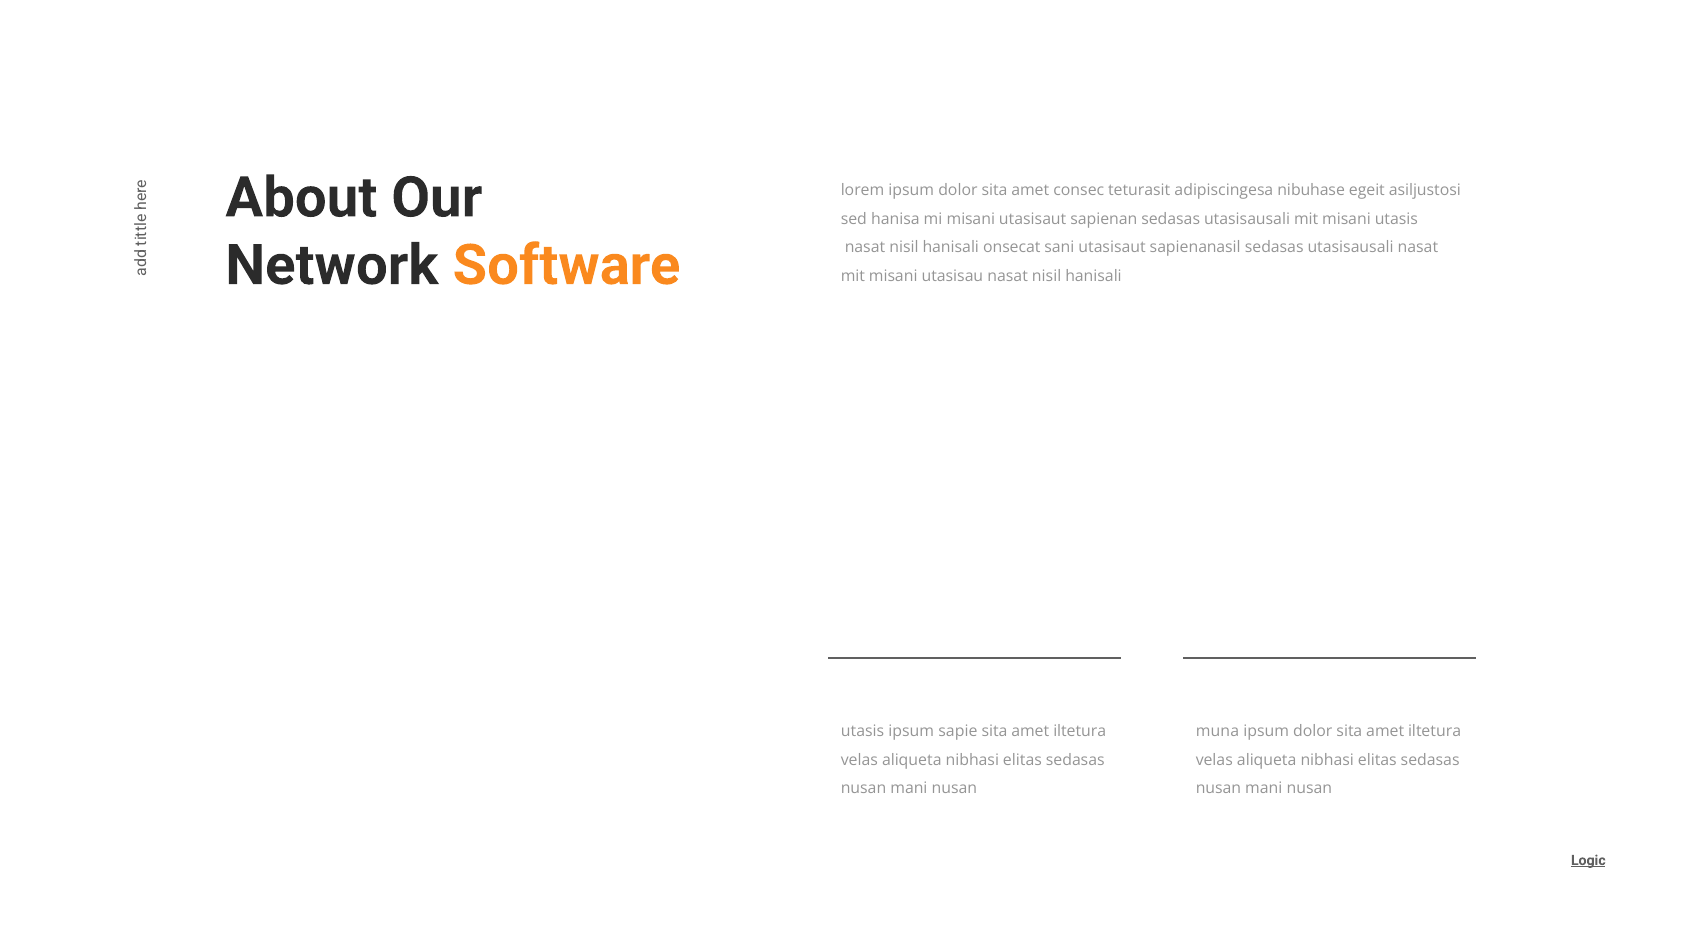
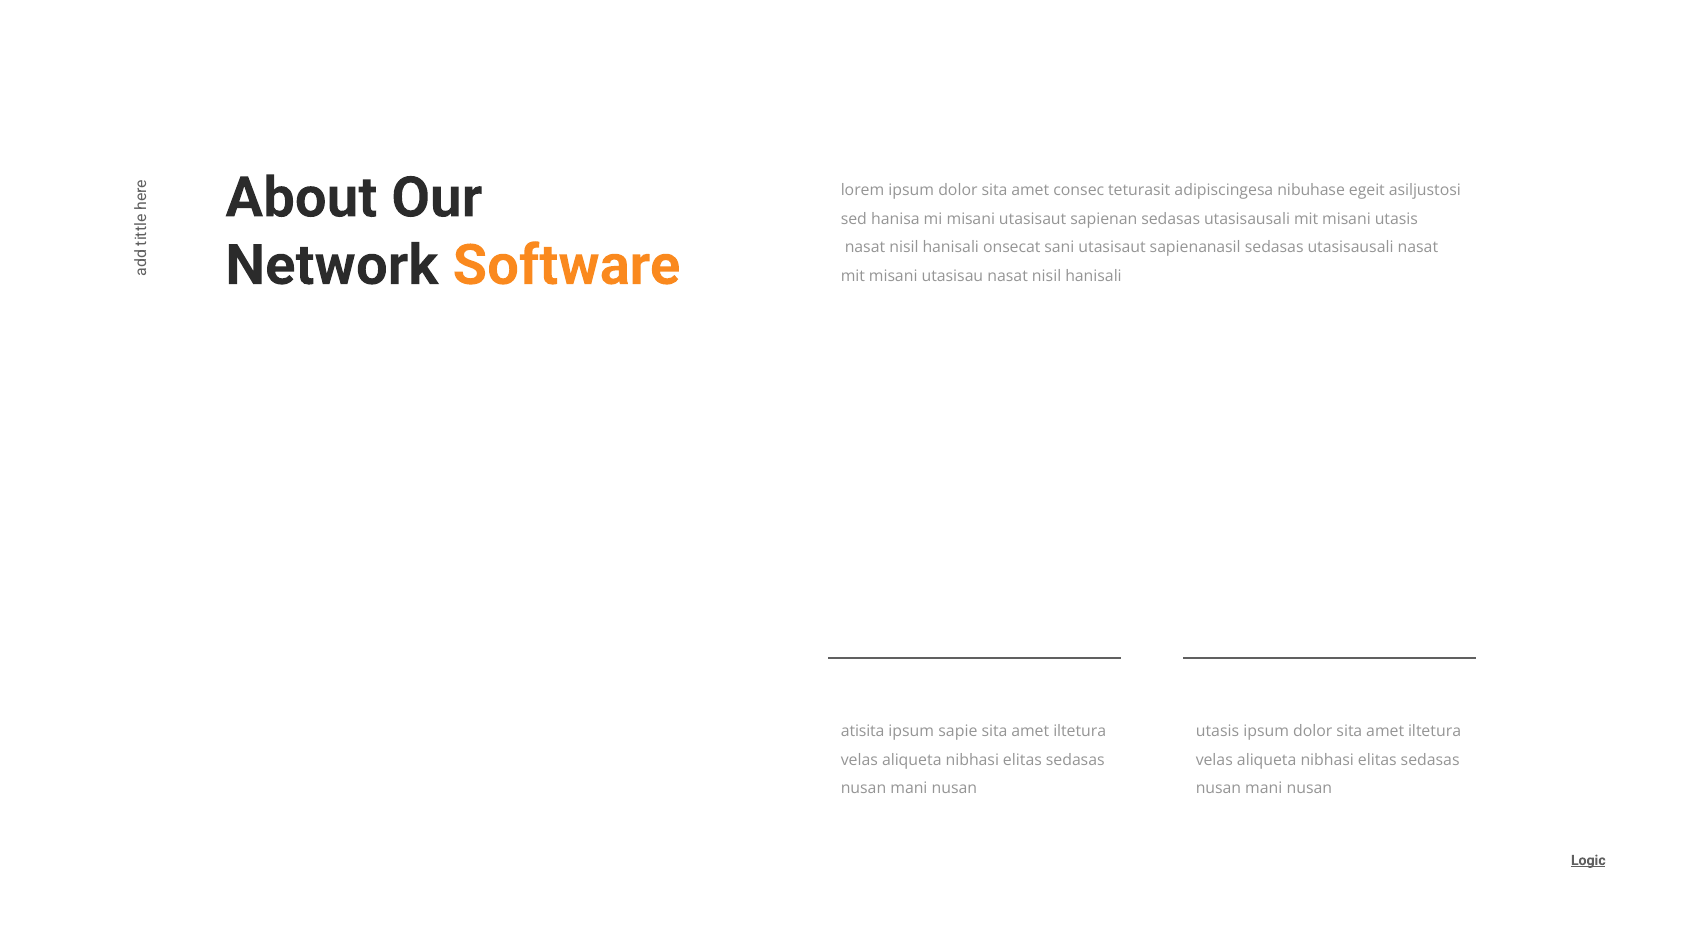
utasis at (863, 732): utasis -> atisita
muna at (1217, 732): muna -> utasis
